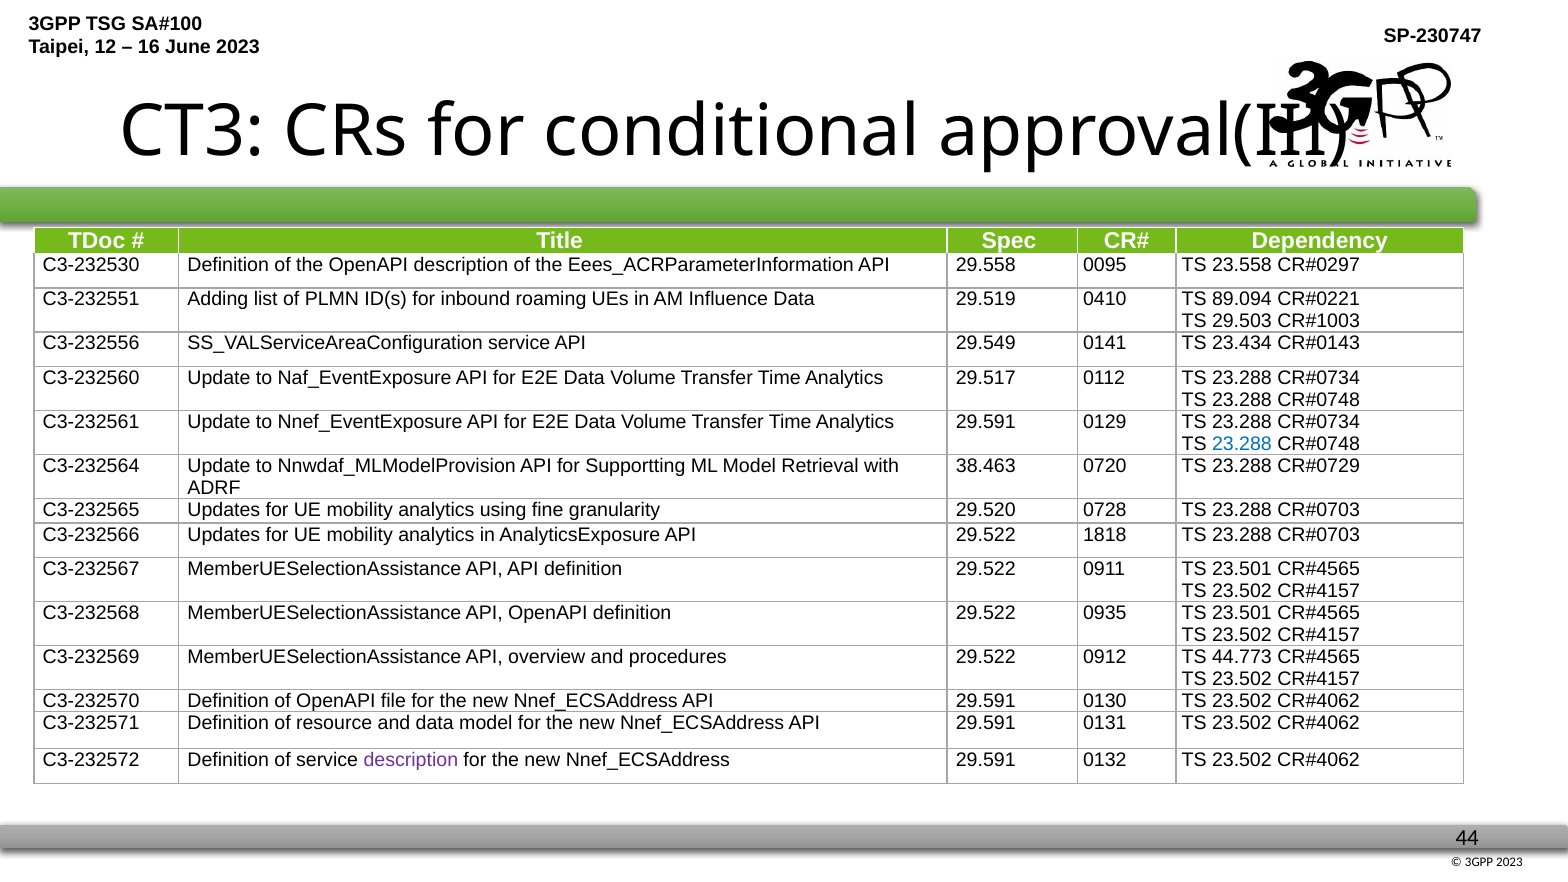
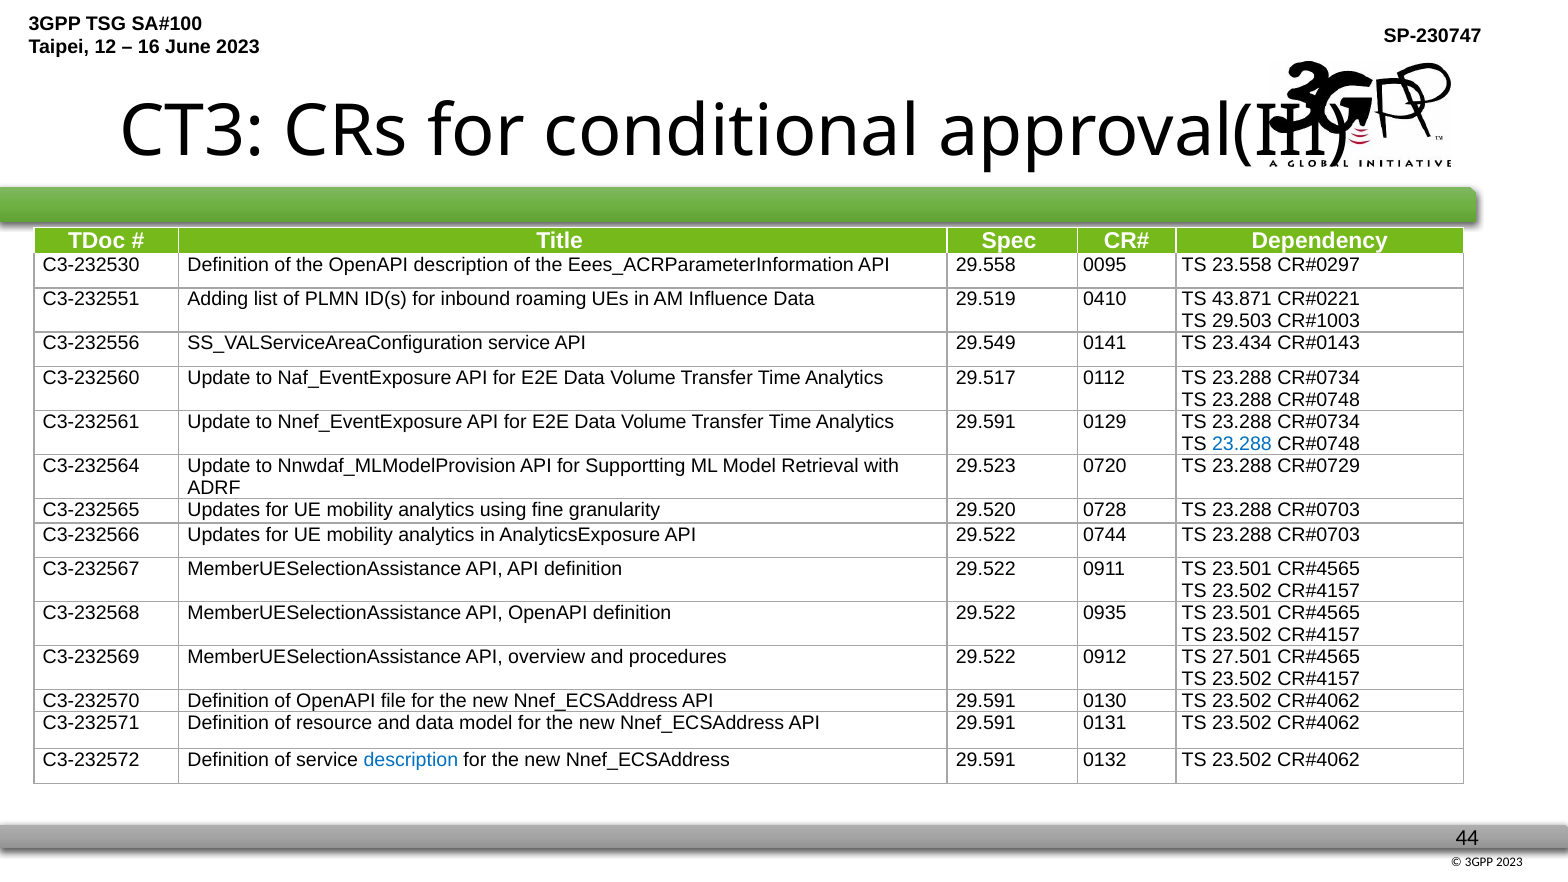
89.094: 89.094 -> 43.871
38.463: 38.463 -> 29.523
1818: 1818 -> 0744
44.773: 44.773 -> 27.501
description at (411, 760) colour: purple -> blue
